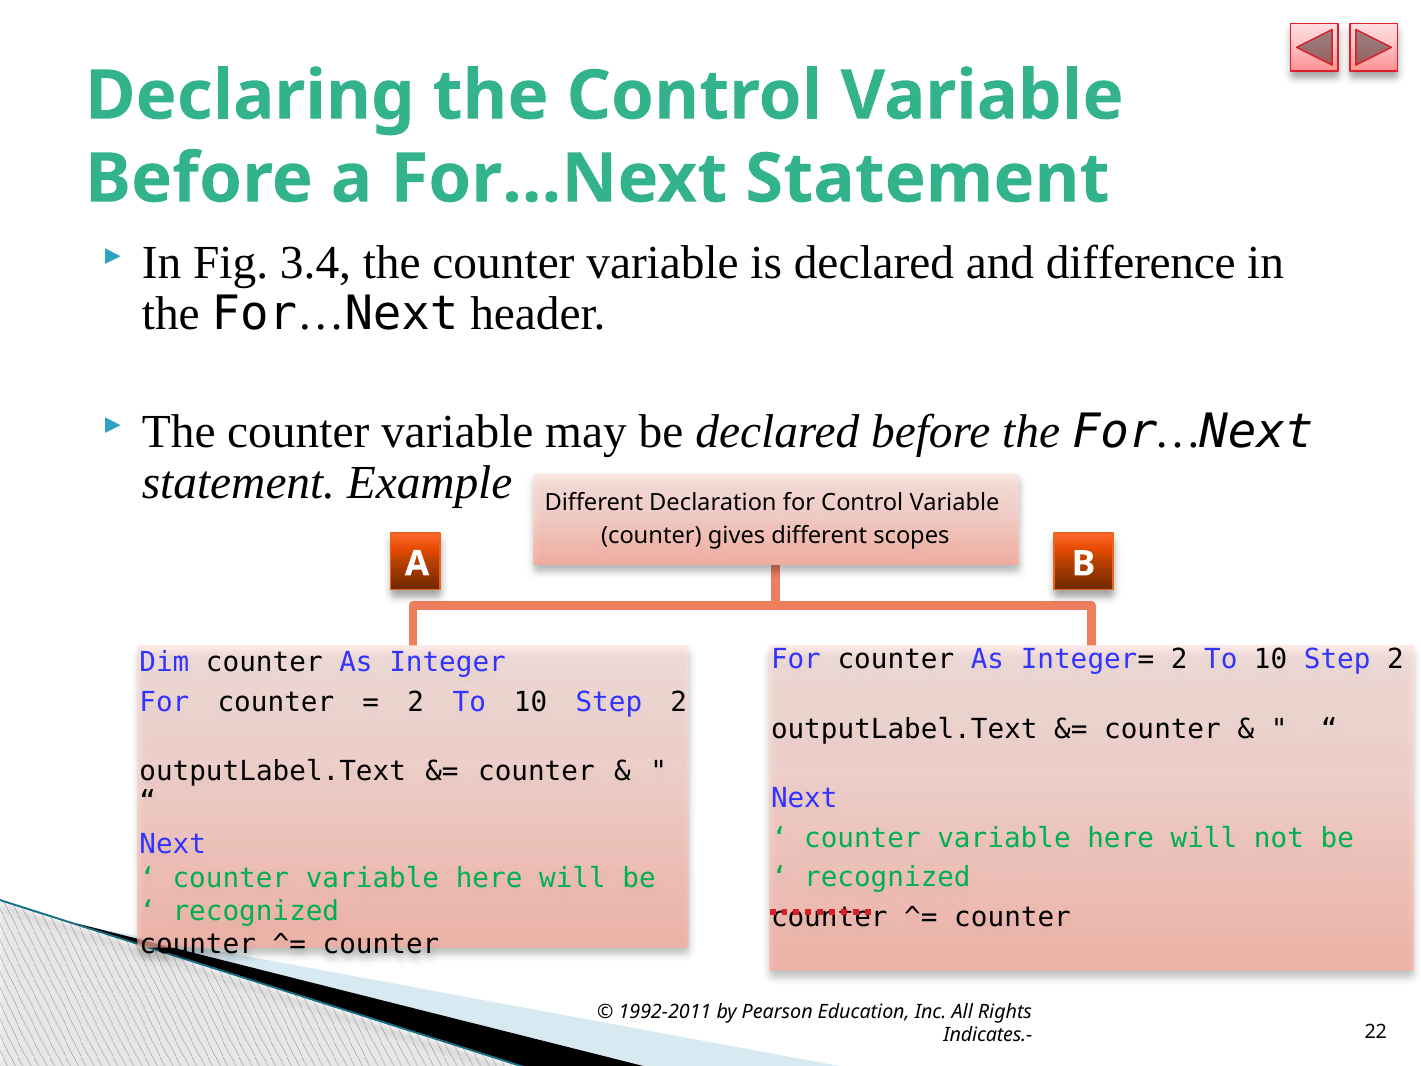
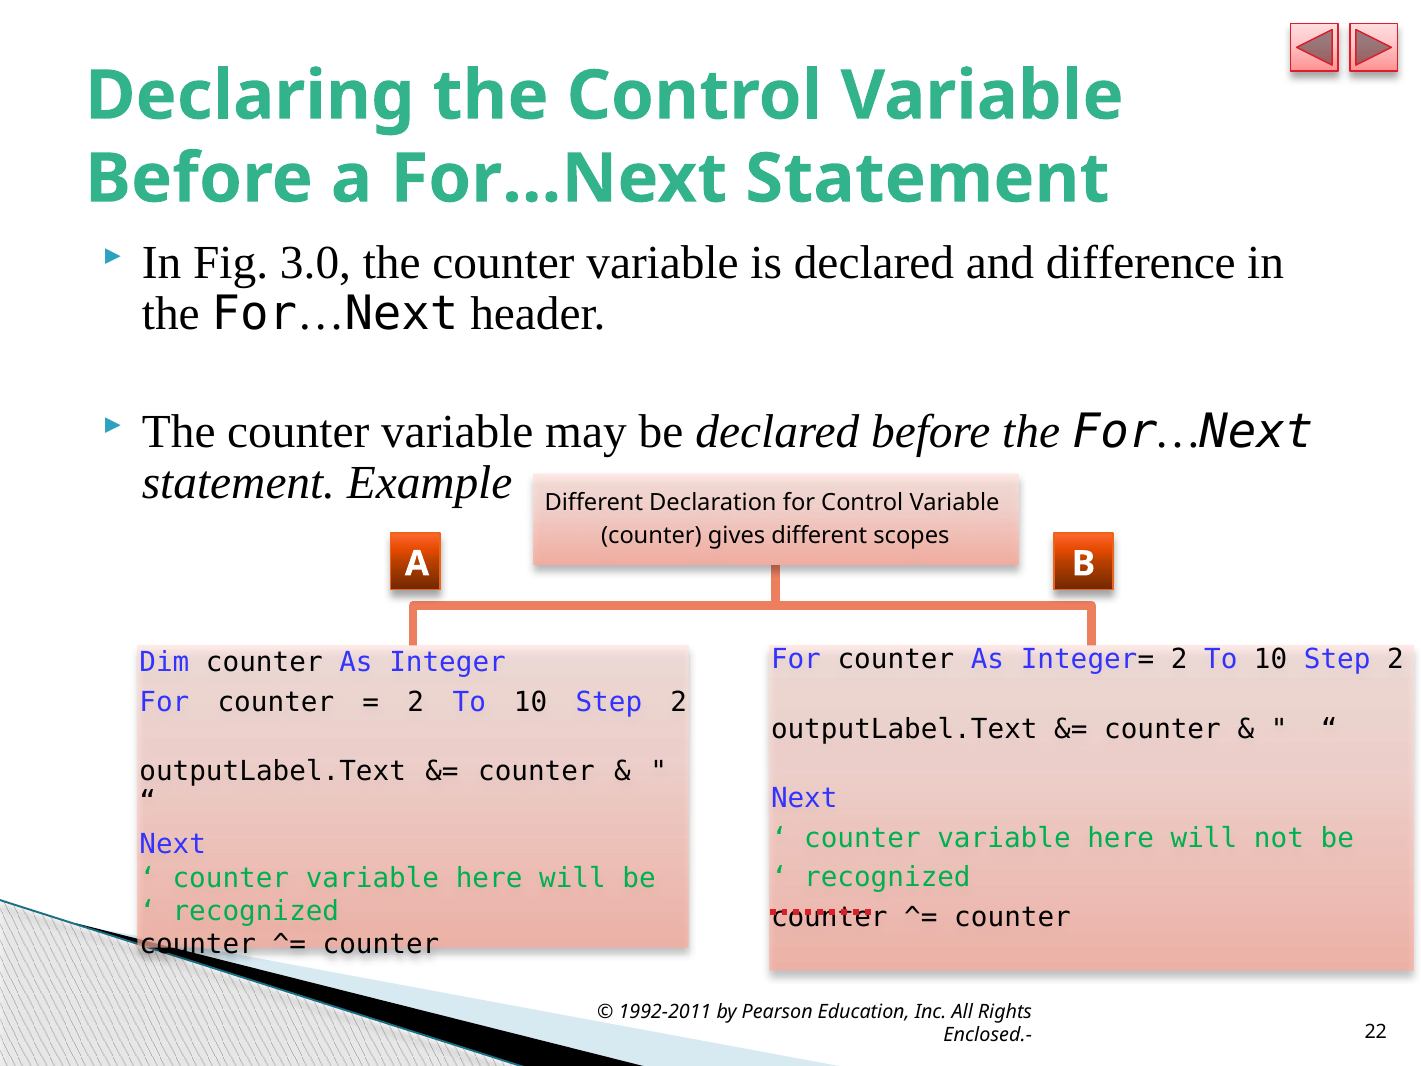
3.4: 3.4 -> 3.0
Indicates.-: Indicates.- -> Enclosed.-
